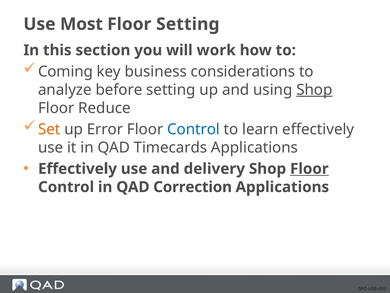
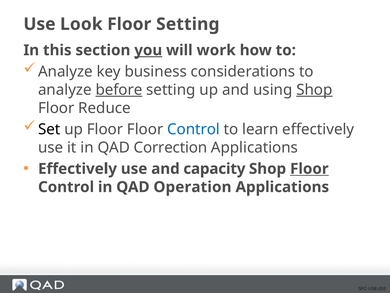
Most: Most -> Look
you underline: none -> present
Coming at (65, 71): Coming -> Analyze
before underline: none -> present
Set colour: orange -> black
up Error: Error -> Floor
Timecards: Timecards -> Correction
delivery: delivery -> capacity
Correction: Correction -> Operation
